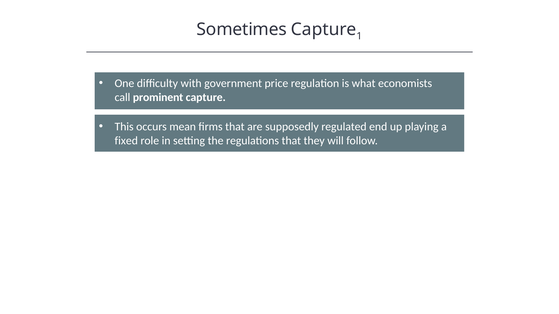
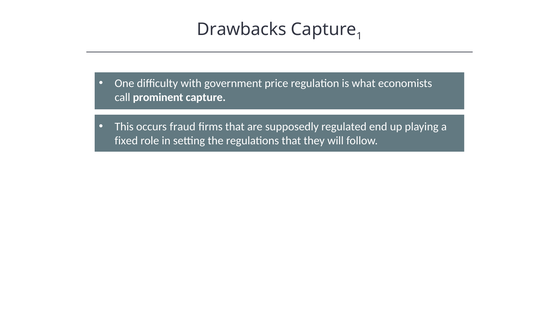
Sometimes: Sometimes -> Drawbacks
mean: mean -> fraud
